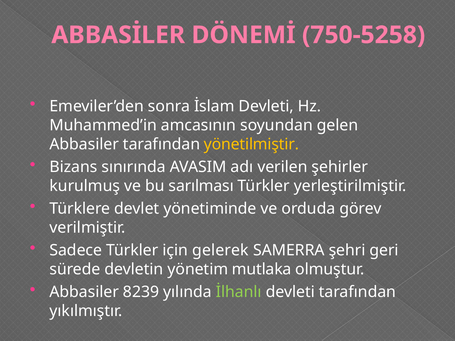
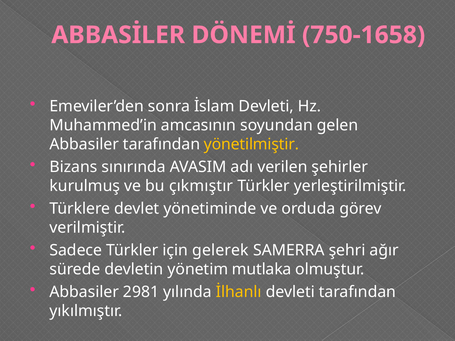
750-5258: 750-5258 -> 750-1658
sarılması: sarılması -> çıkmıştır
geri: geri -> ağır
8239: 8239 -> 2981
İlhanlı colour: light green -> yellow
